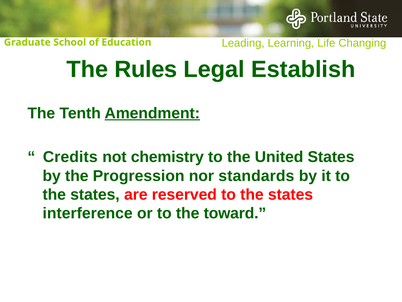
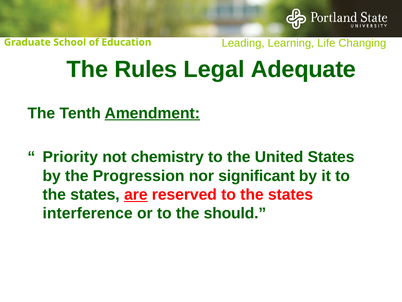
Establish: Establish -> Adequate
Credits: Credits -> Priority
standards: standards -> significant
are underline: none -> present
toward: toward -> should
